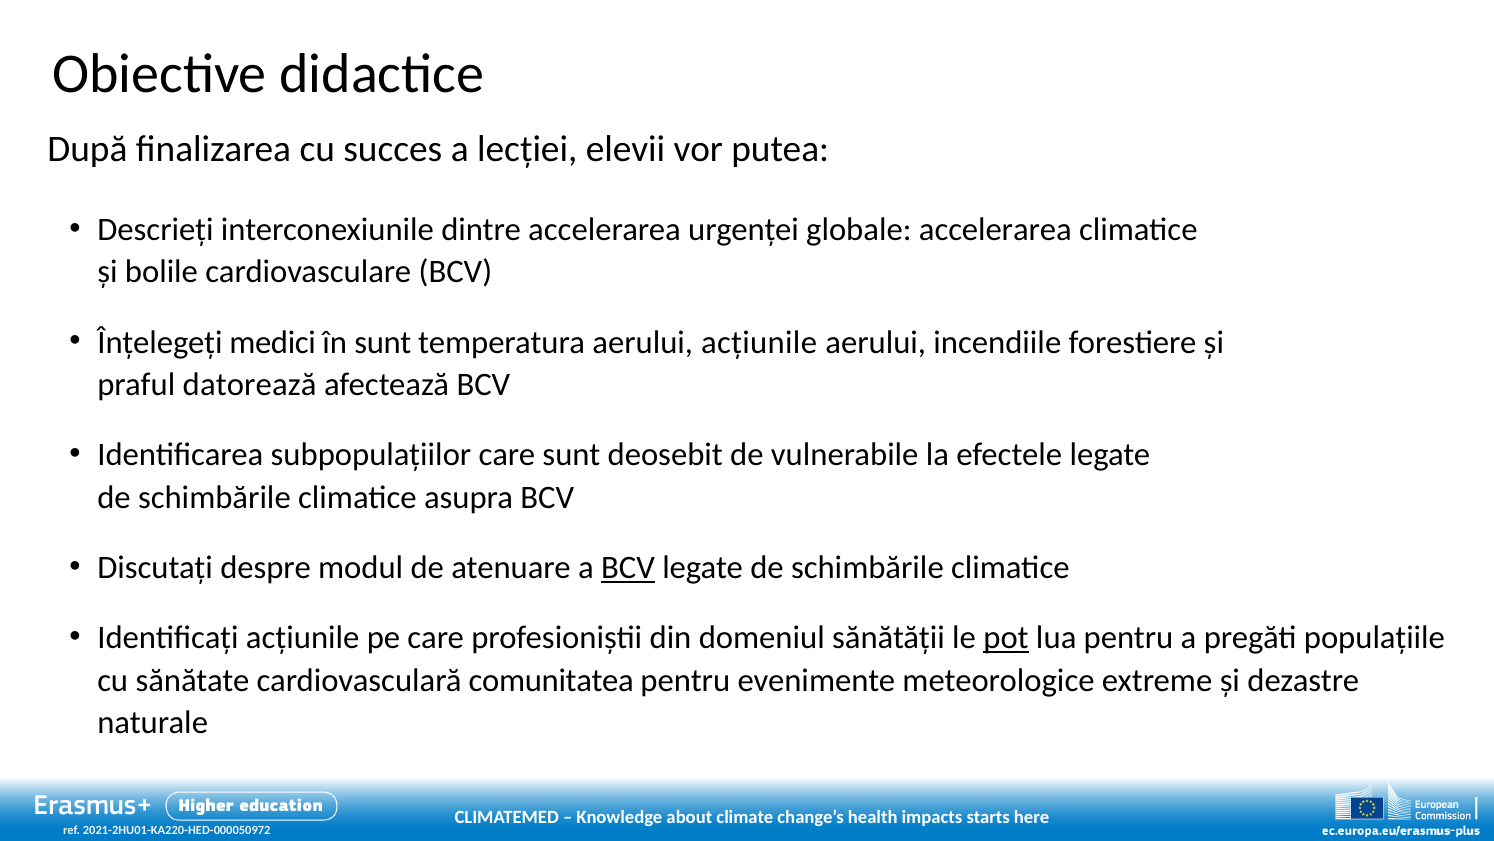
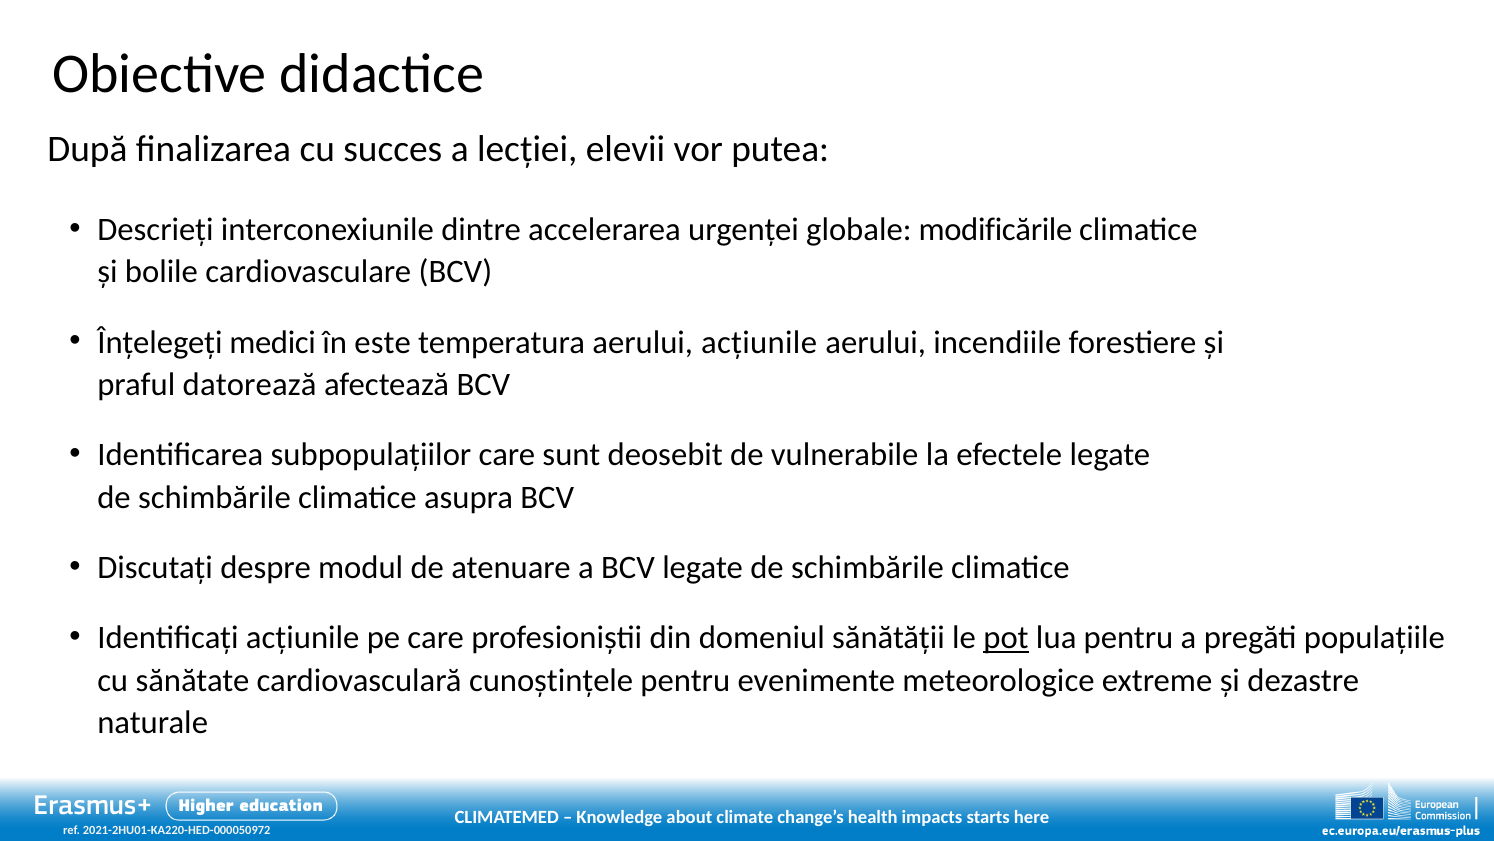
globale accelerarea: accelerarea -> modificările
în sunt: sunt -> este
BCV at (628, 567) underline: present -> none
comunitatea: comunitatea -> cunoștințele
